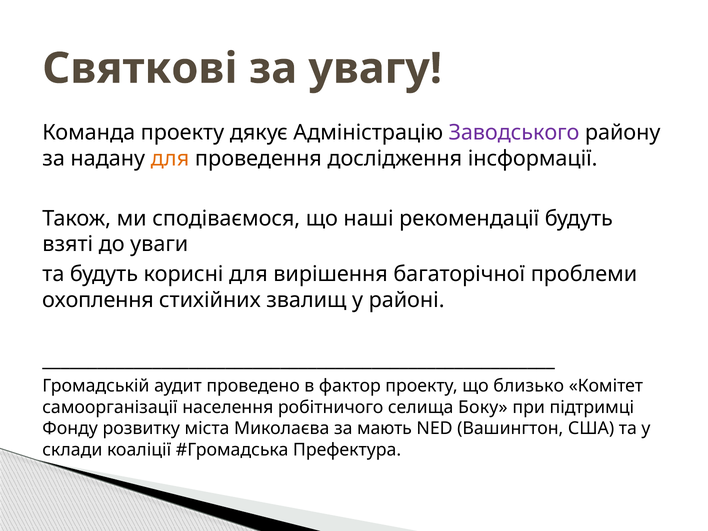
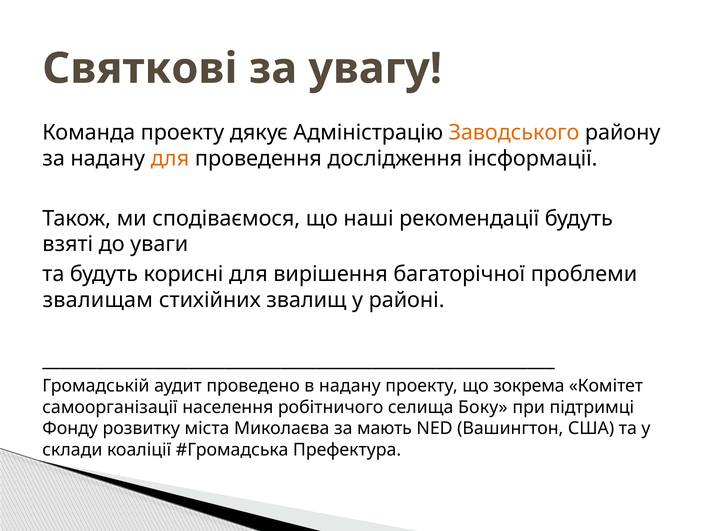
Заводського colour: purple -> orange
охоплення: охоплення -> звалищам
в фактор: фактор -> надану
близько: близько -> зокрема
